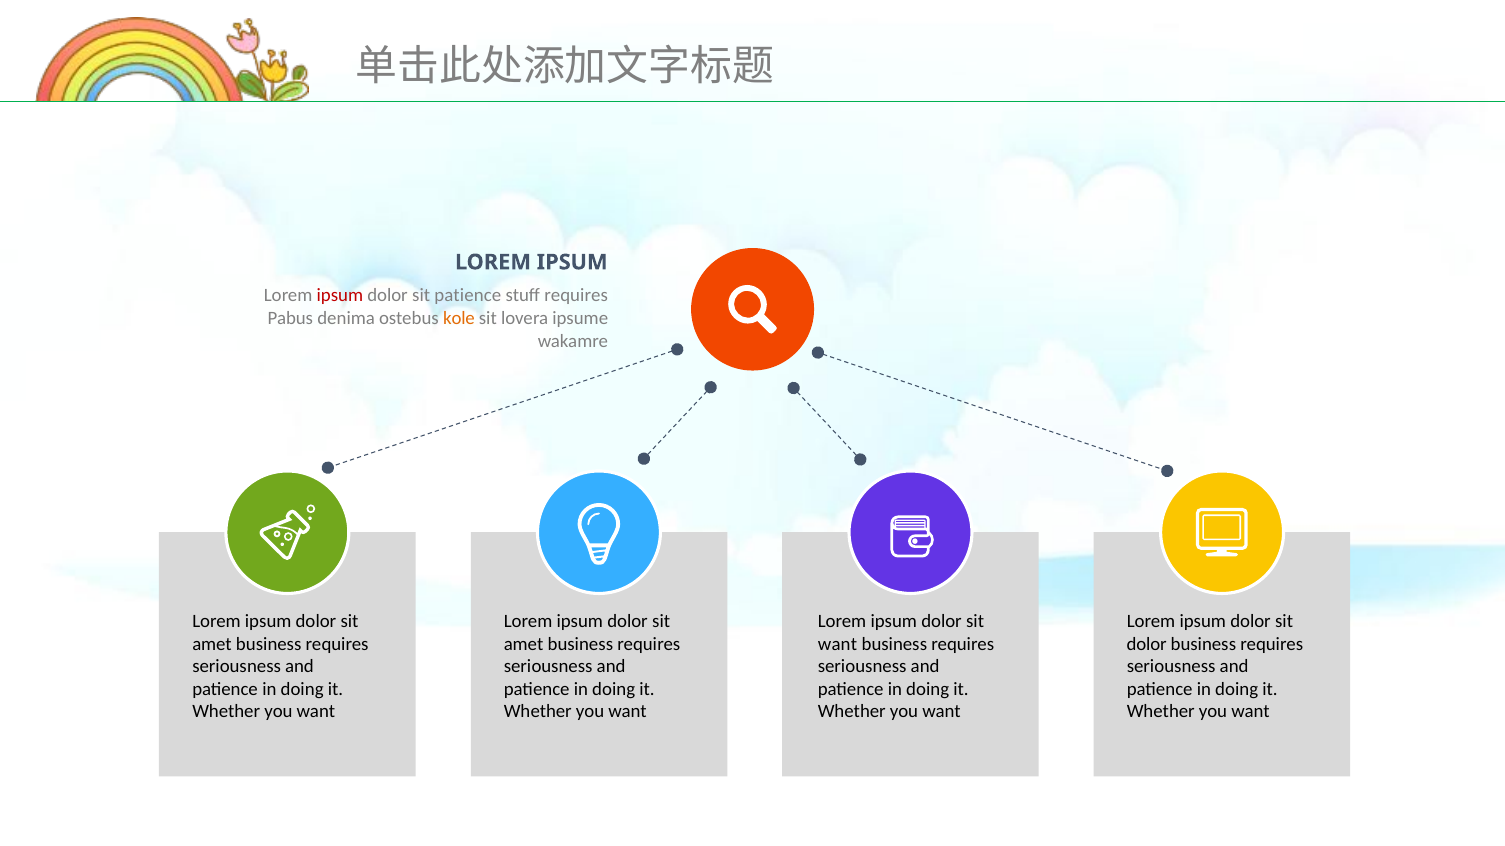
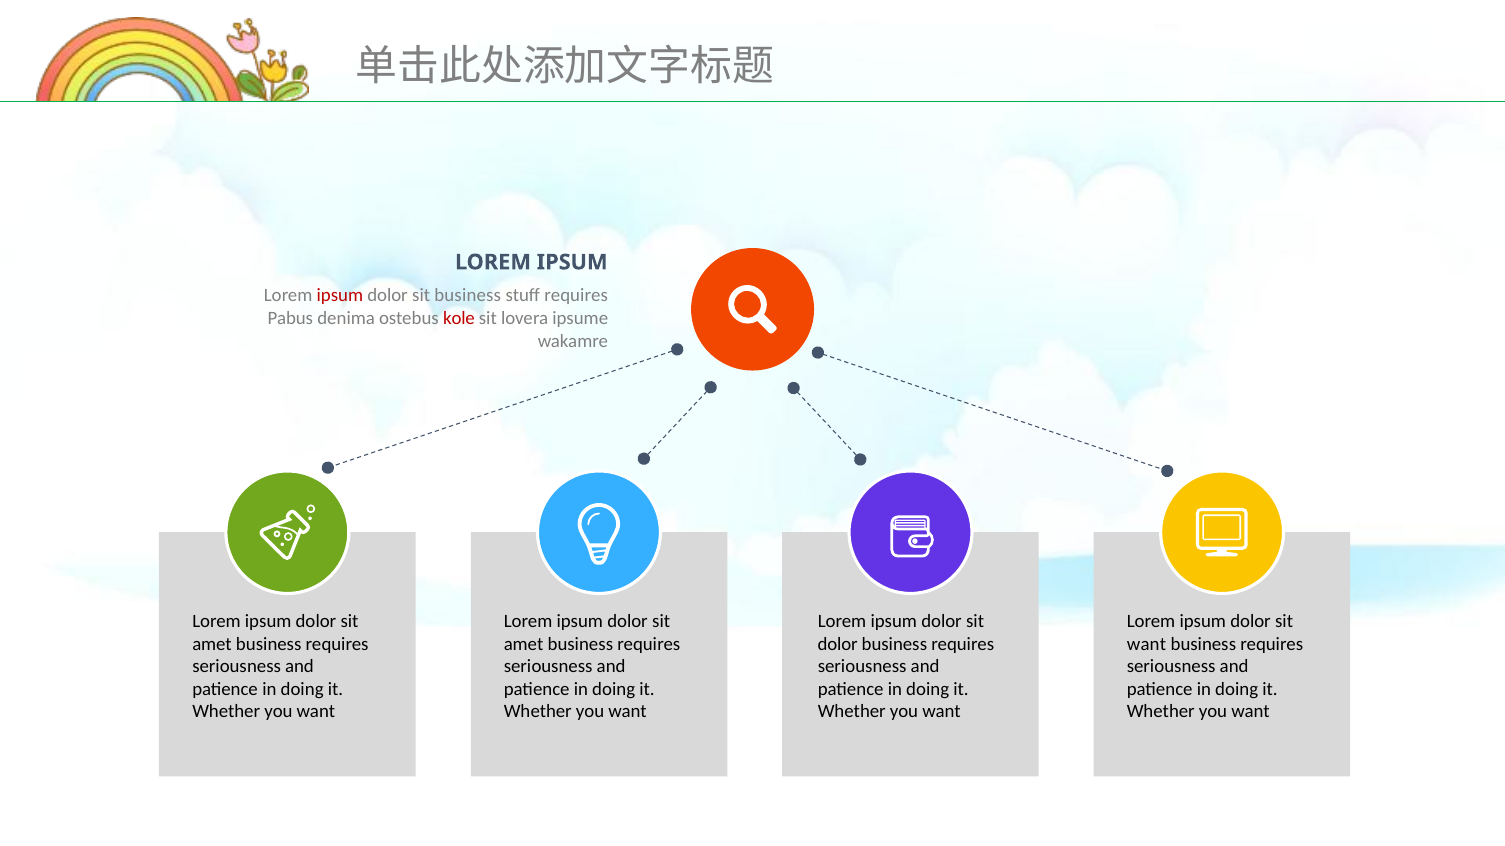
sit patience: patience -> business
kole colour: orange -> red
want at (837, 644): want -> dolor
dolor at (1147, 644): dolor -> want
